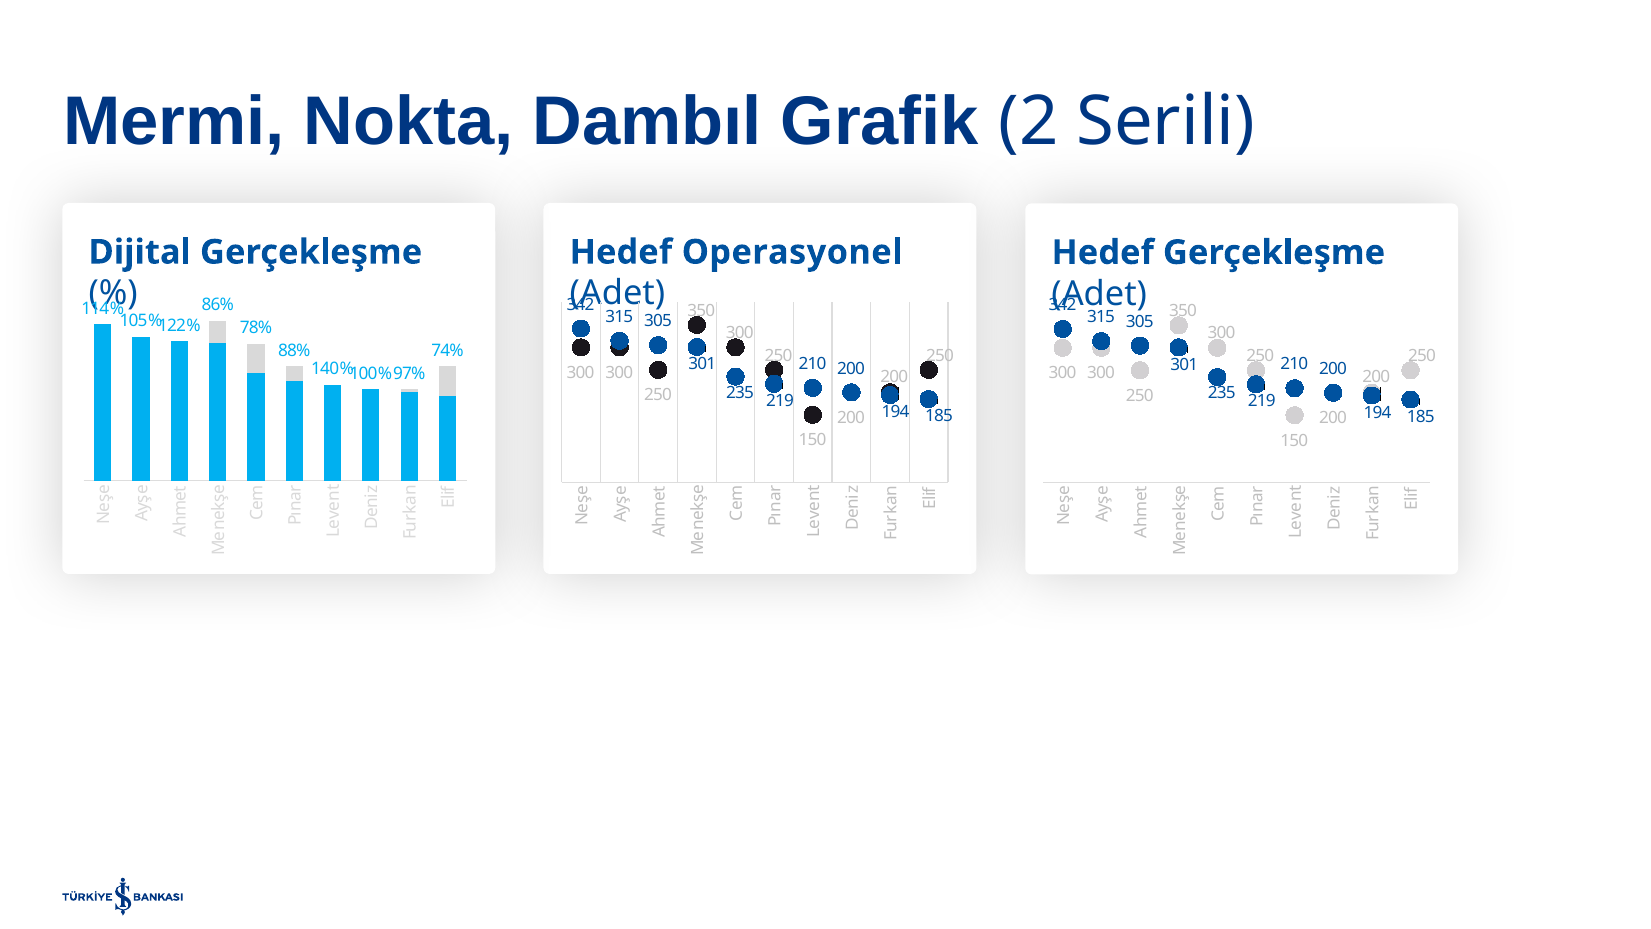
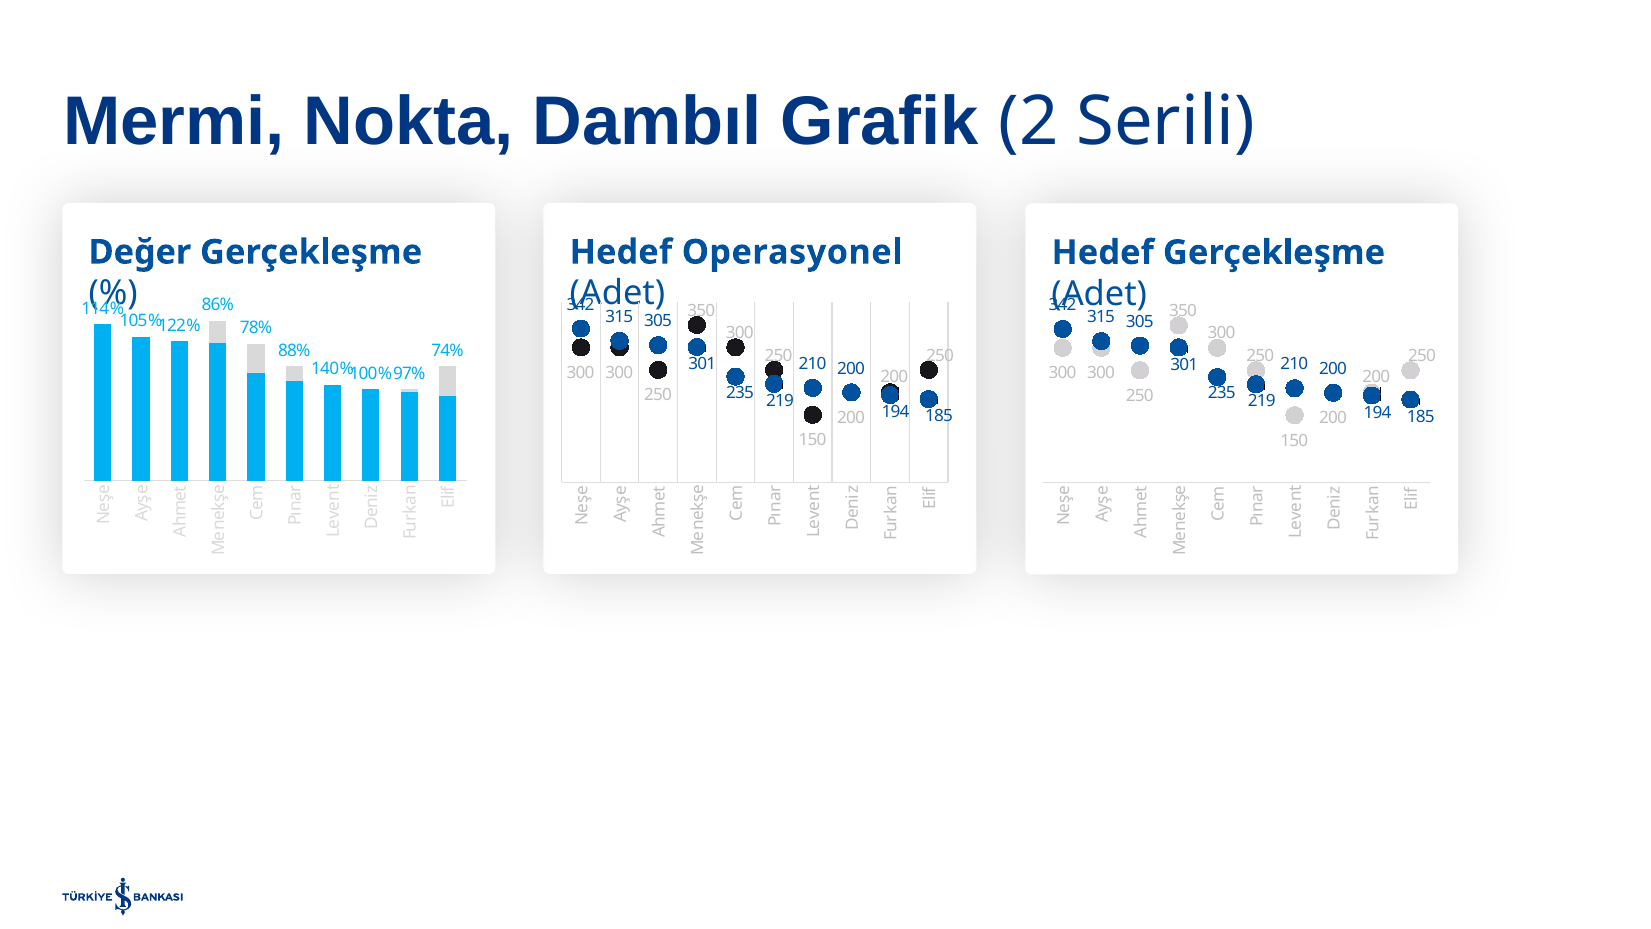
Dijital: Dijital -> Değer
